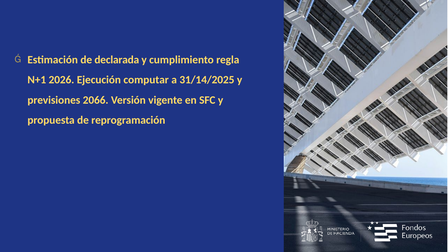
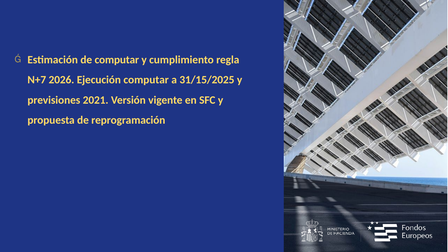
de declarada: declarada -> computar
N+1: N+1 -> N+7
31/14/2025: 31/14/2025 -> 31/15/2025
2066: 2066 -> 2021
